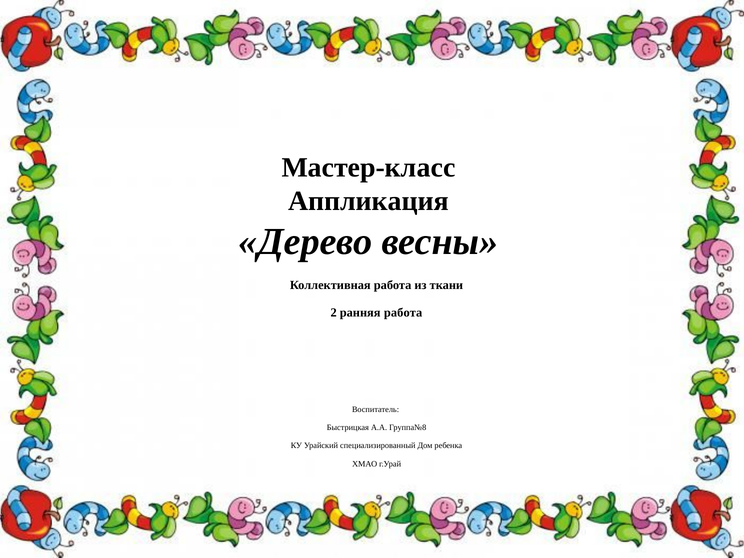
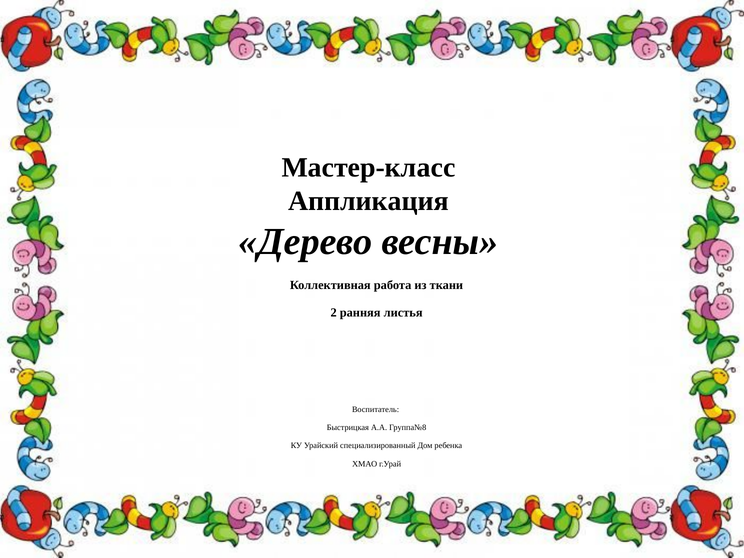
ранняя работа: работа -> листья
